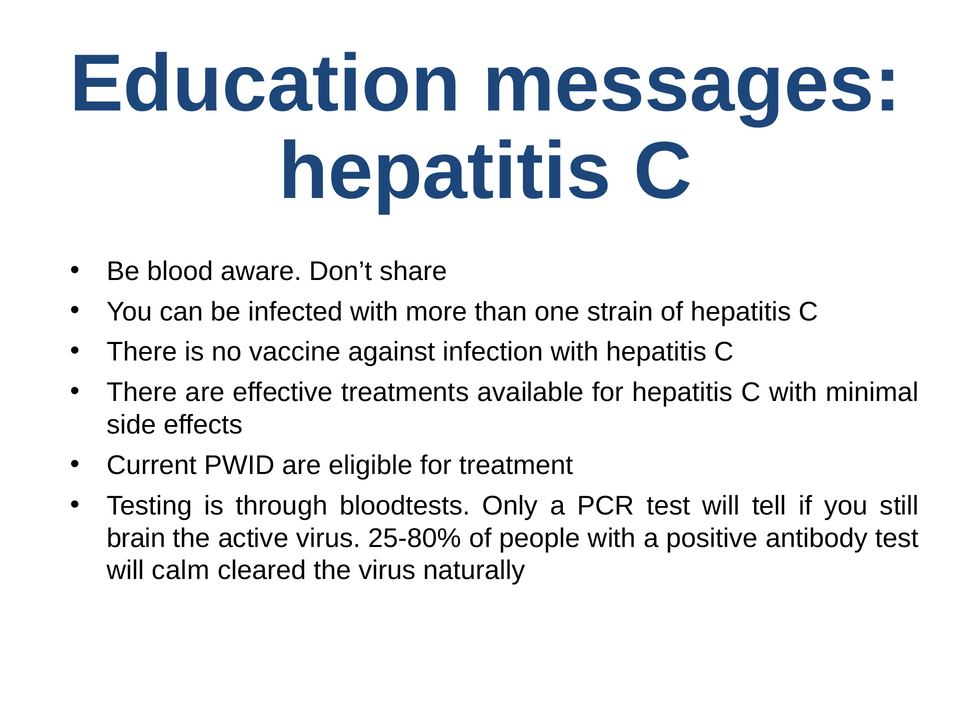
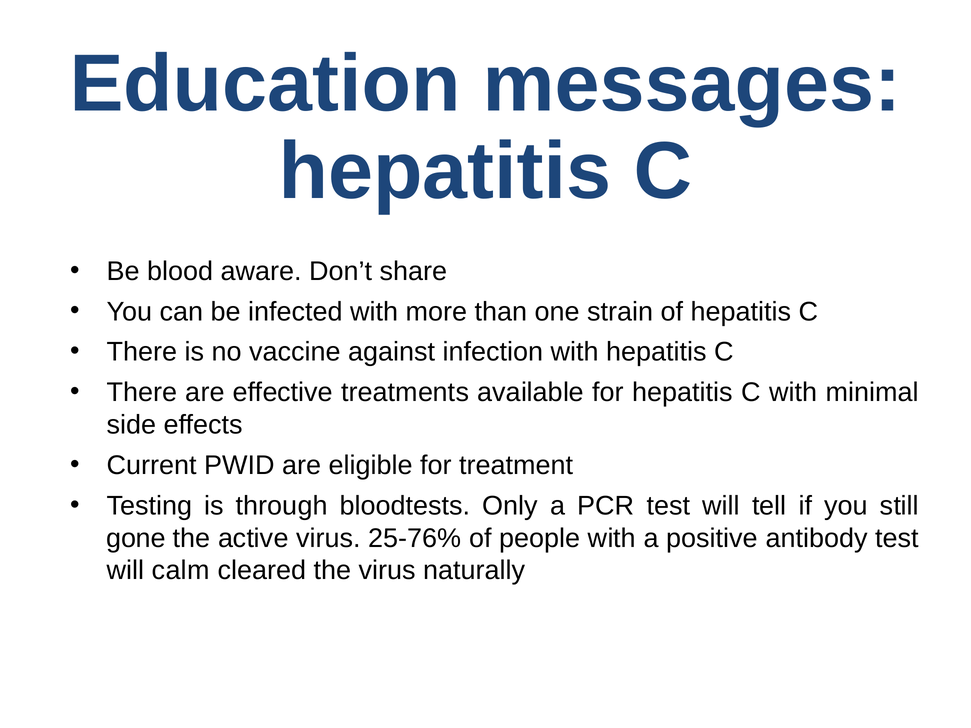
brain: brain -> gone
25-80%: 25-80% -> 25-76%
